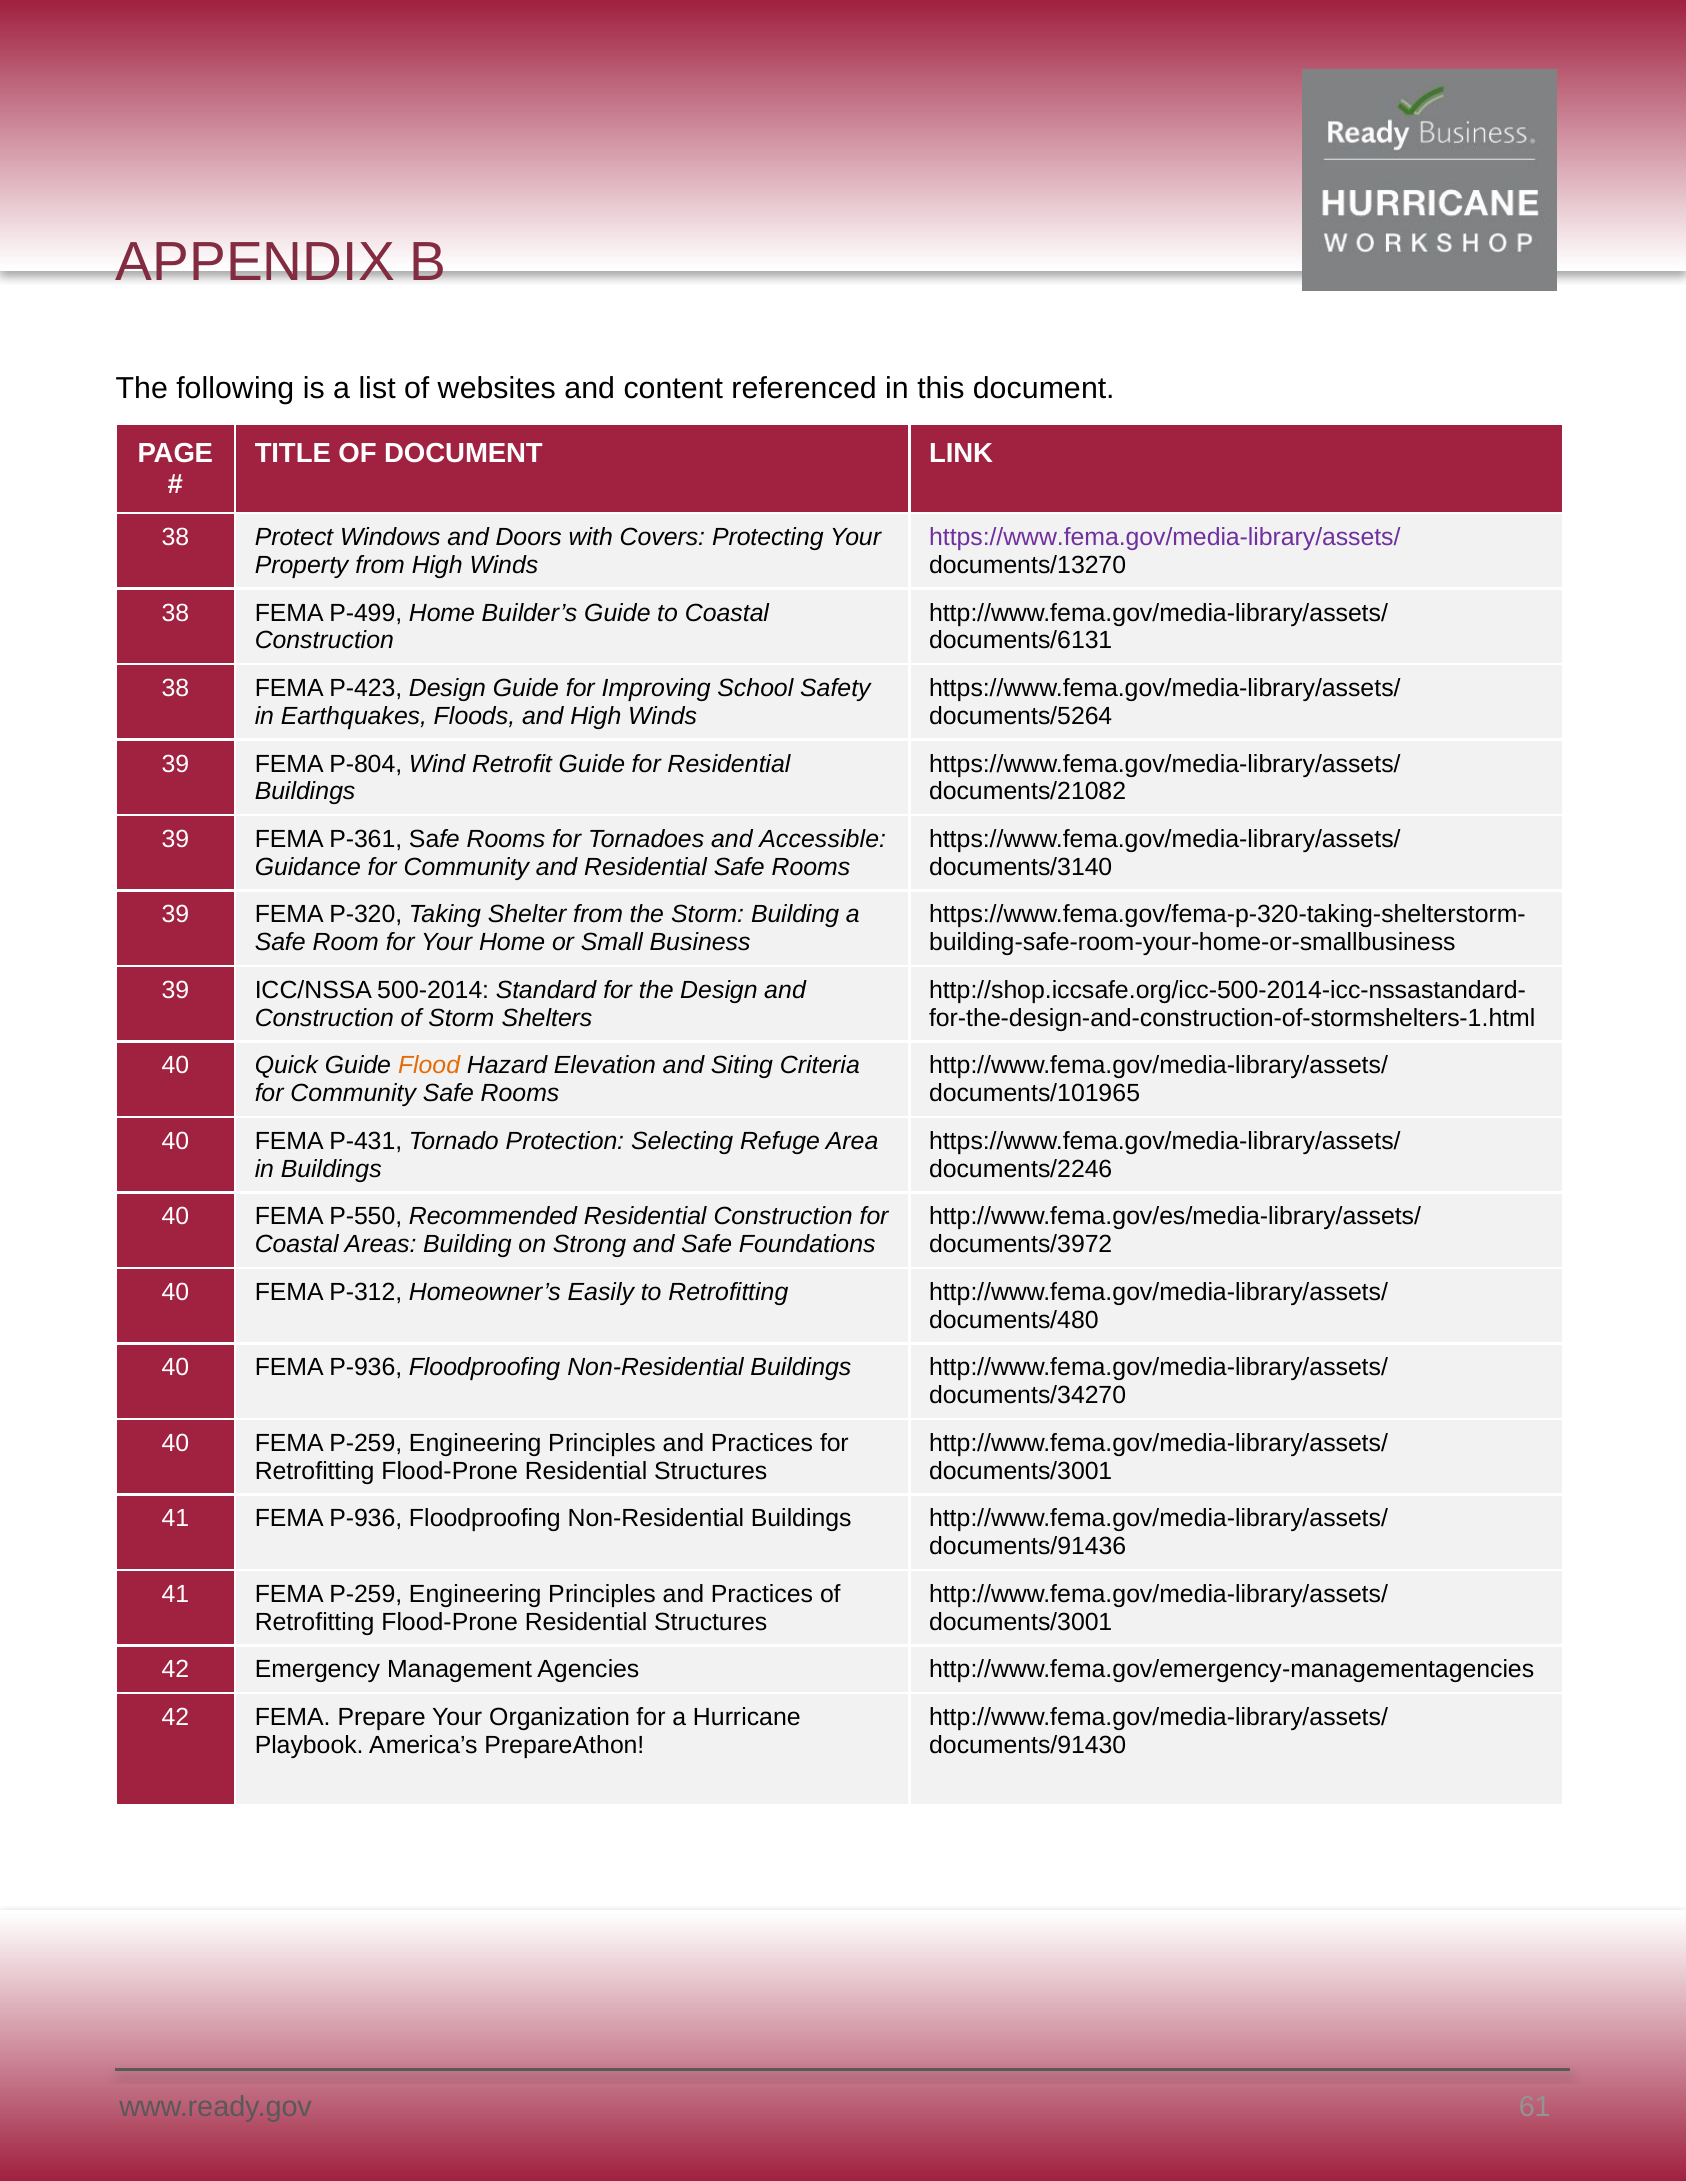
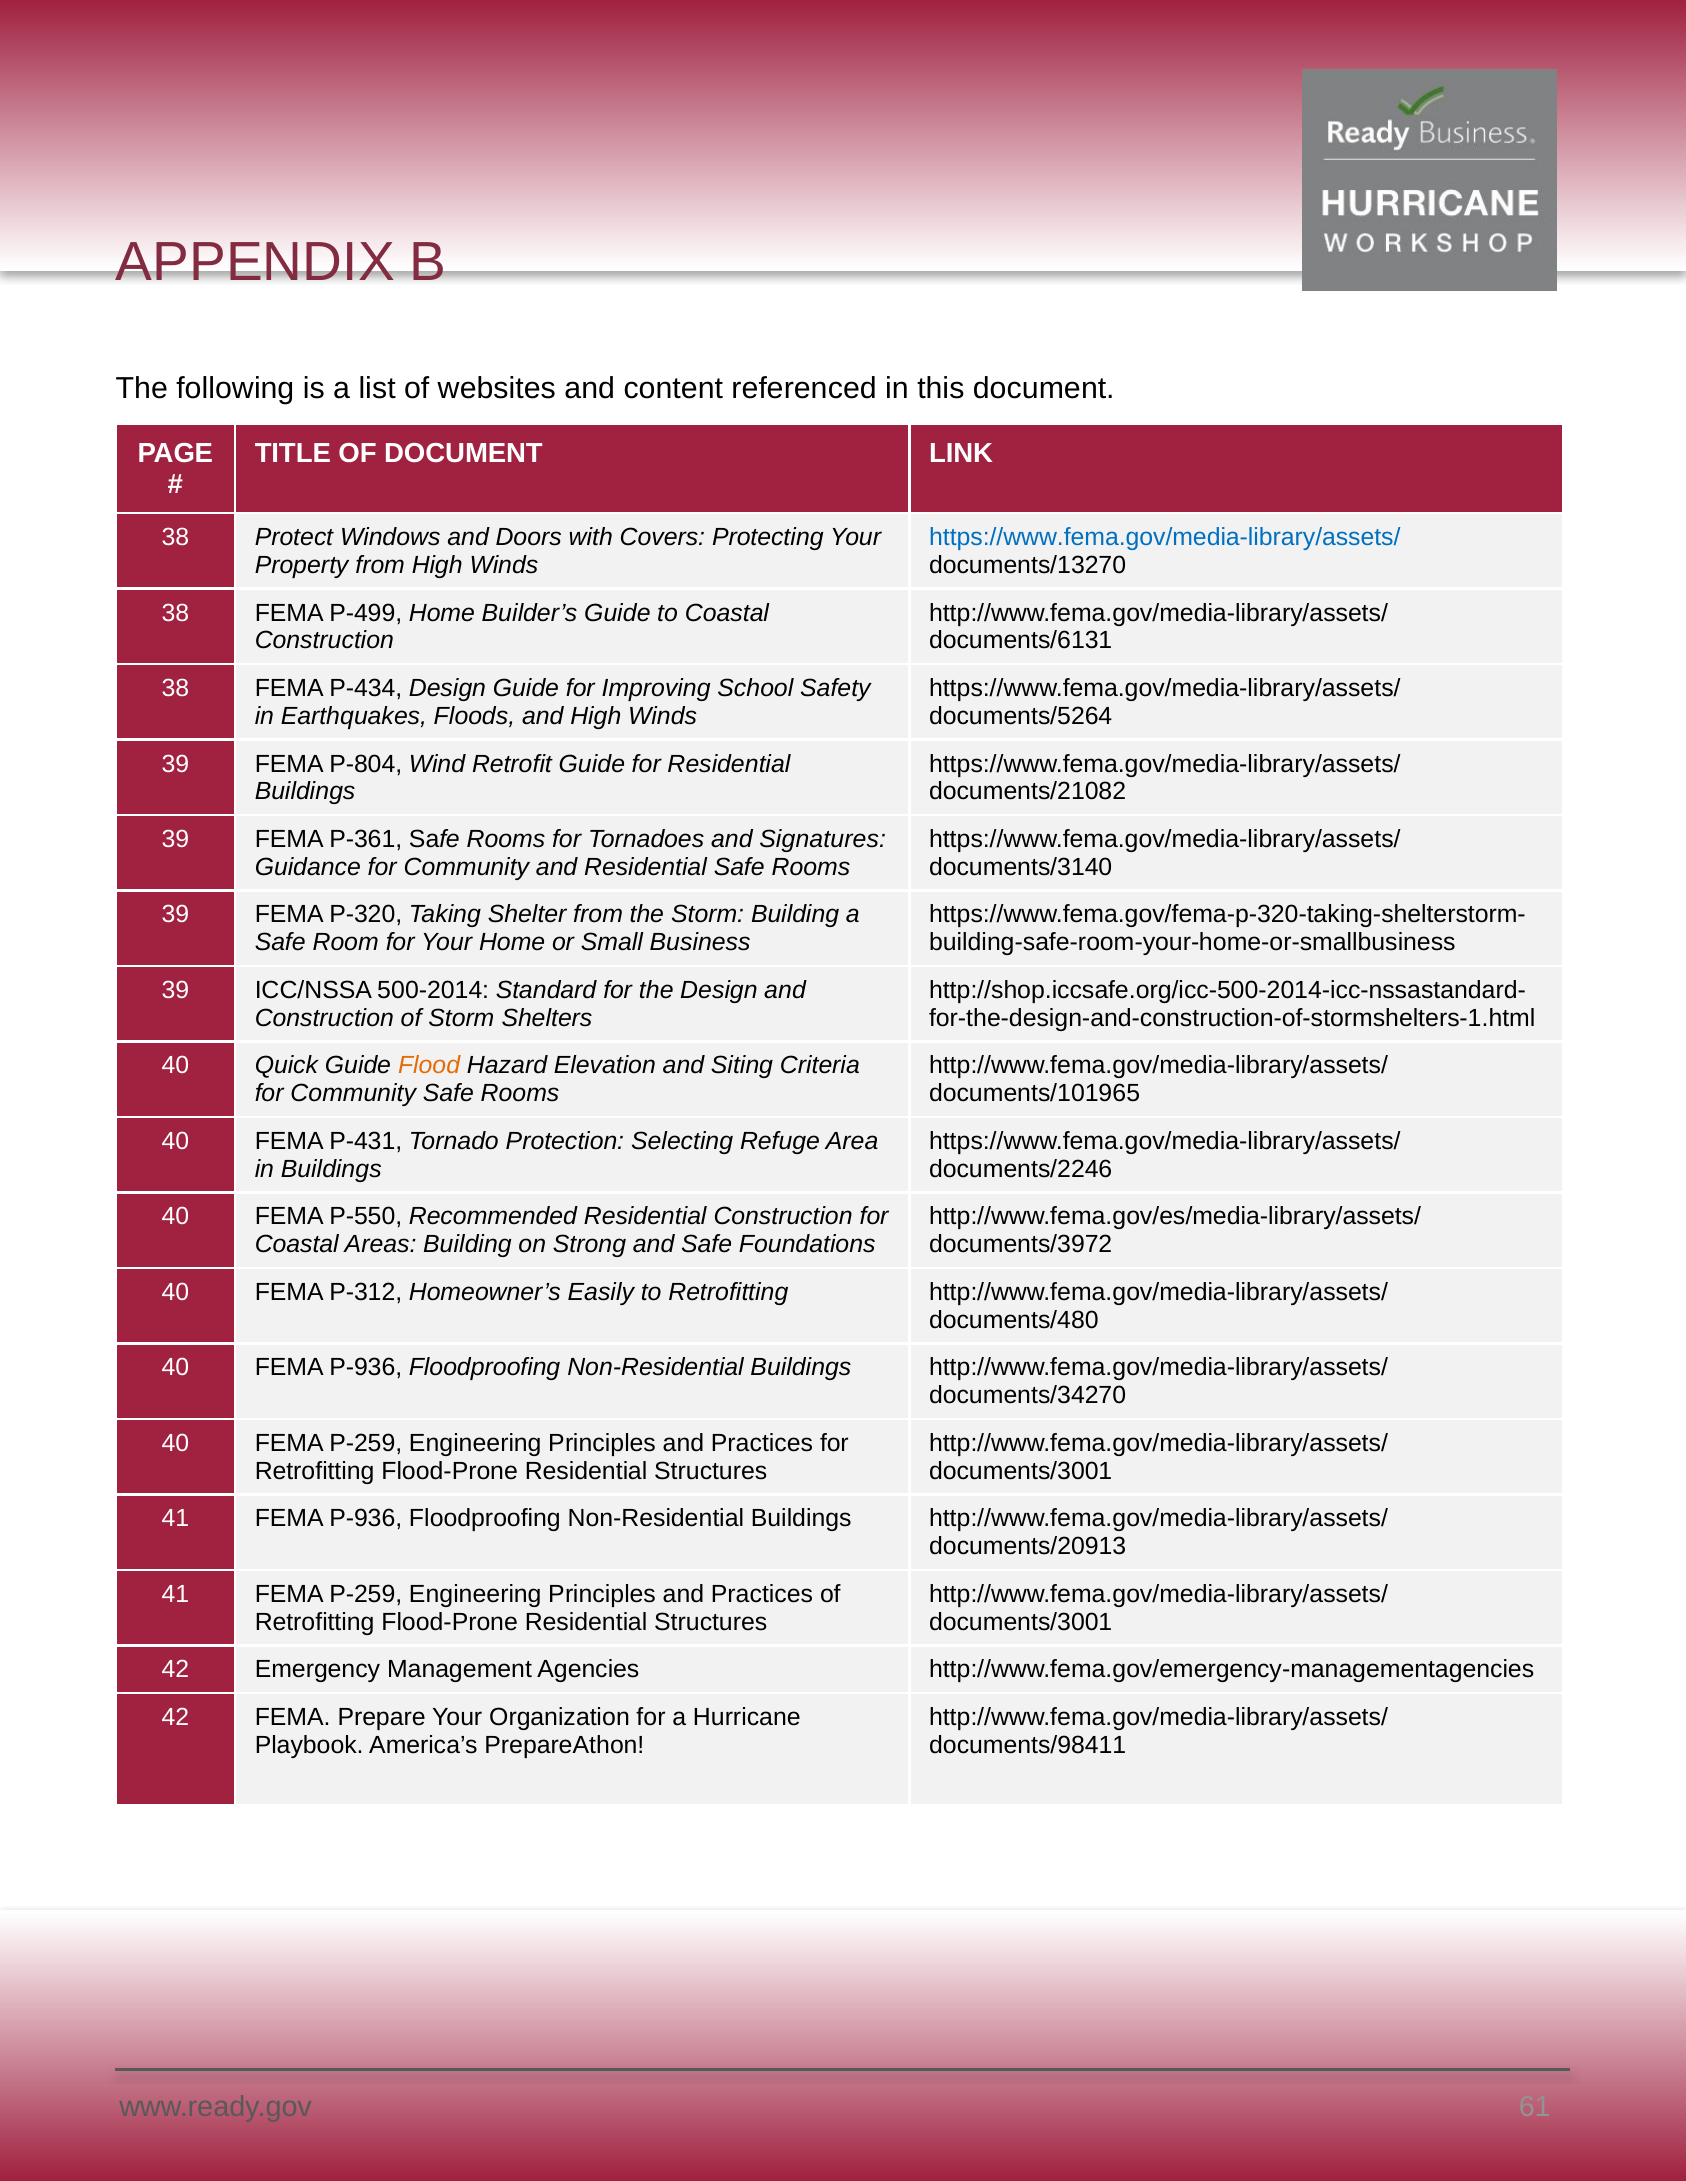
https://www.fema.gov/media-library/assets/ at (1165, 538) colour: purple -> blue
P-423: P-423 -> P-434
Accessible: Accessible -> Signatures
documents/91436: documents/91436 -> documents/20913
documents/91430: documents/91430 -> documents/98411
